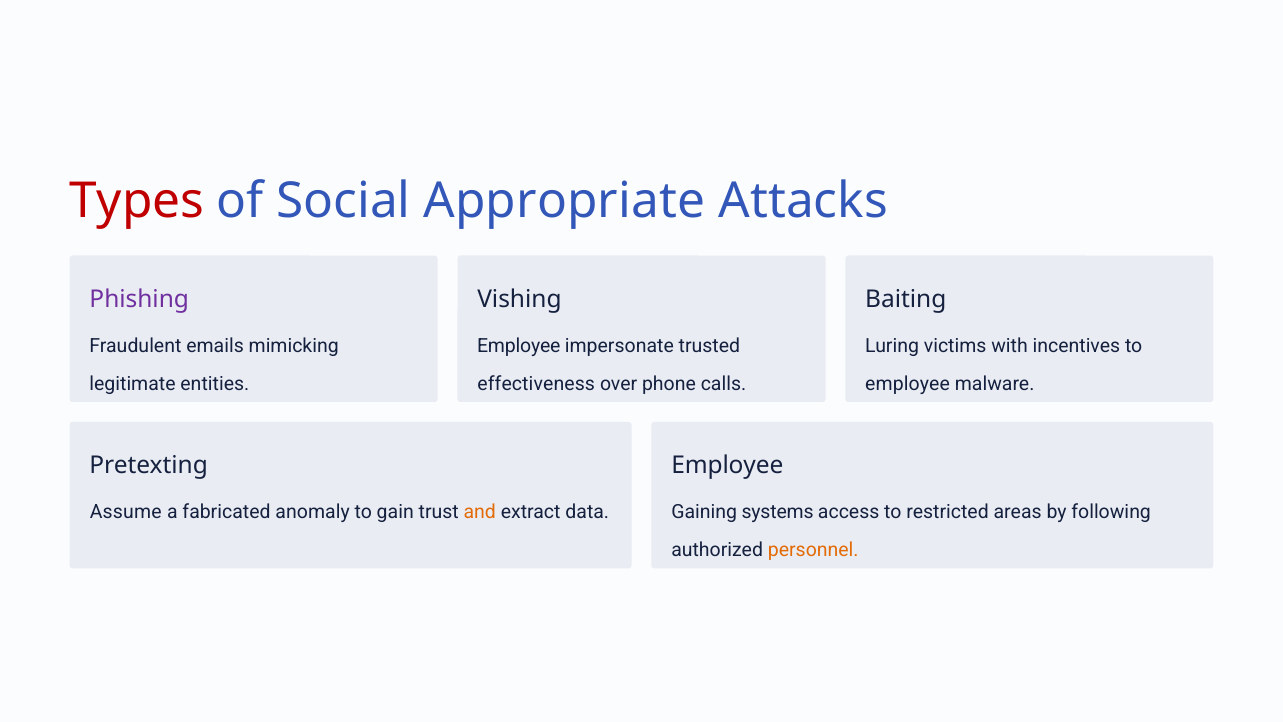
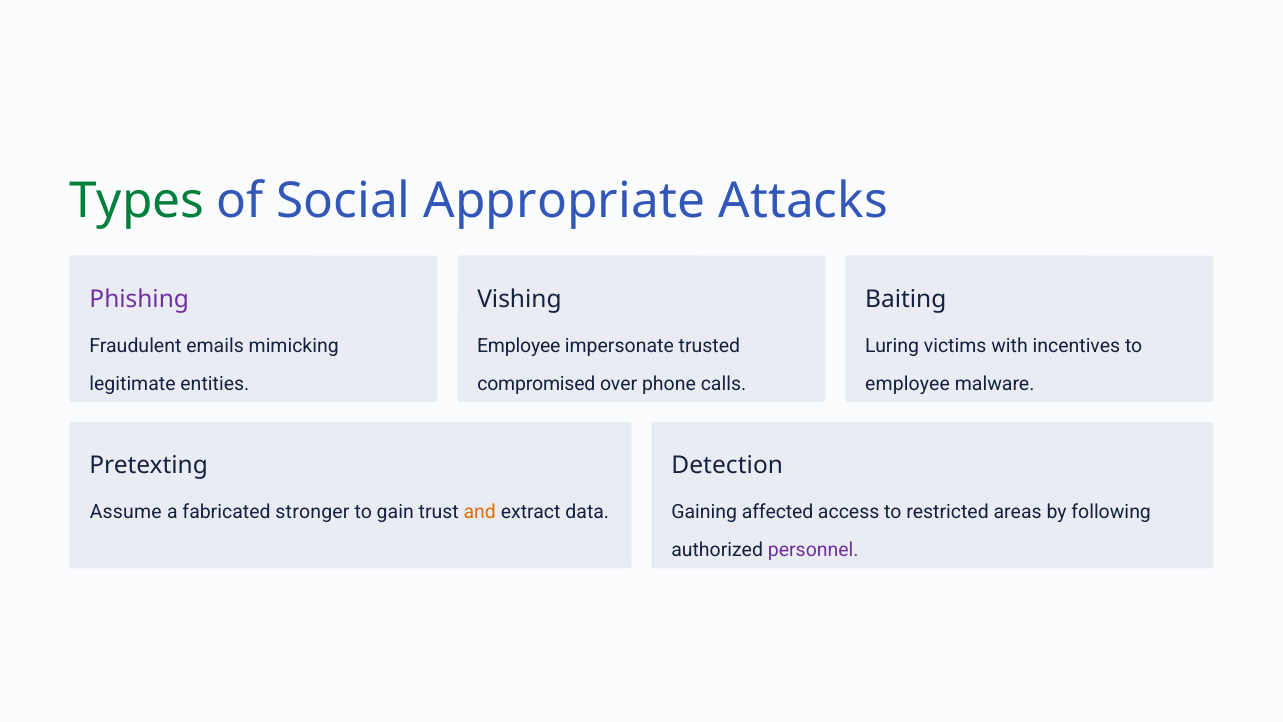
Types colour: red -> green
effectiveness: effectiveness -> compromised
Employee at (727, 465): Employee -> Detection
anomaly: anomaly -> stronger
systems: systems -> affected
personnel colour: orange -> purple
